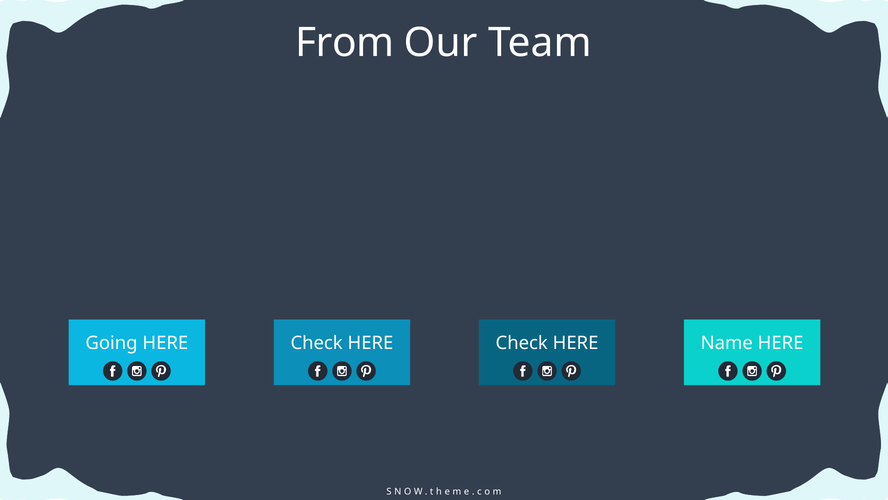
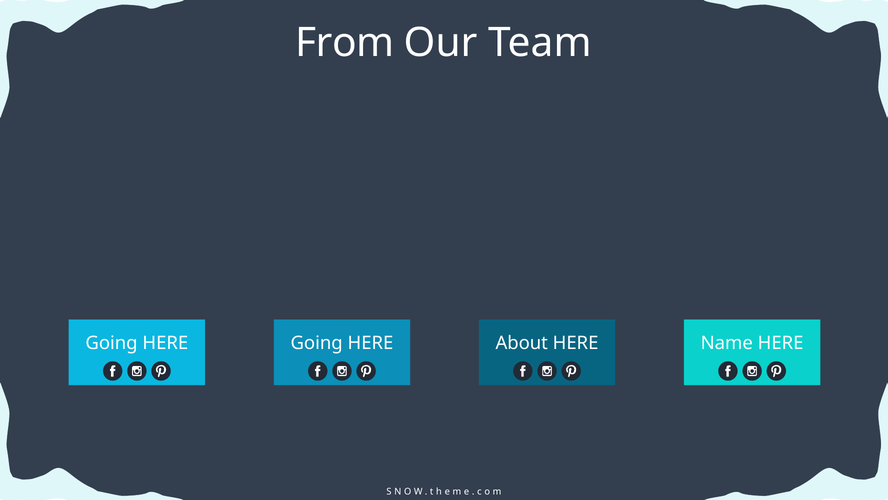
Check at (317, 343): Check -> Going
Check at (522, 343): Check -> About
